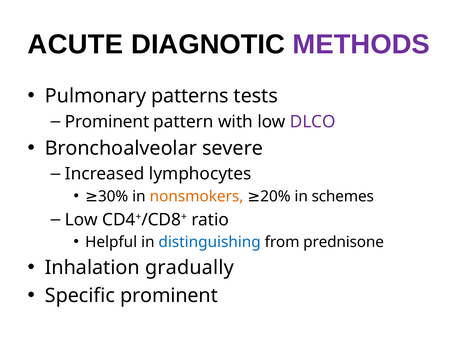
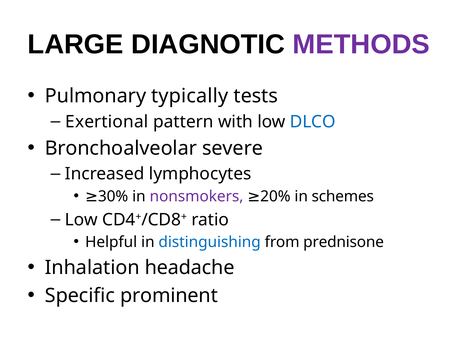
ACUTE: ACUTE -> LARGE
patterns: patterns -> typically
Prominent at (107, 122): Prominent -> Exertional
DLCO colour: purple -> blue
nonsmokers colour: orange -> purple
gradually: gradually -> headache
